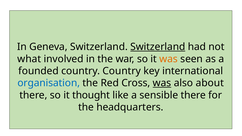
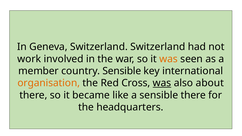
Switzerland at (158, 47) underline: present -> none
what: what -> work
founded: founded -> member
country Country: Country -> Sensible
organisation colour: blue -> orange
thought: thought -> became
